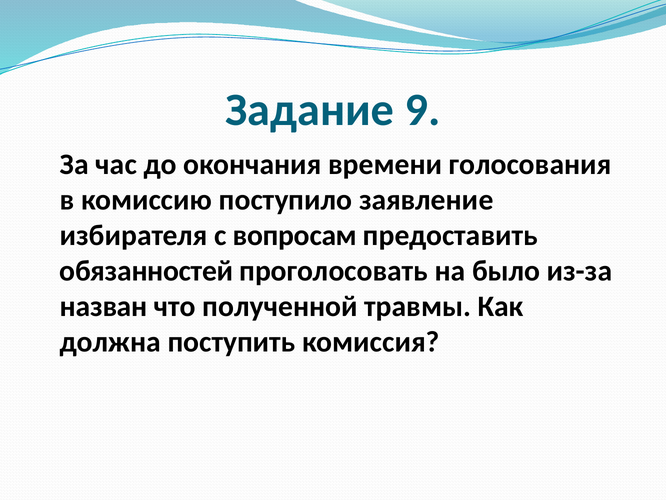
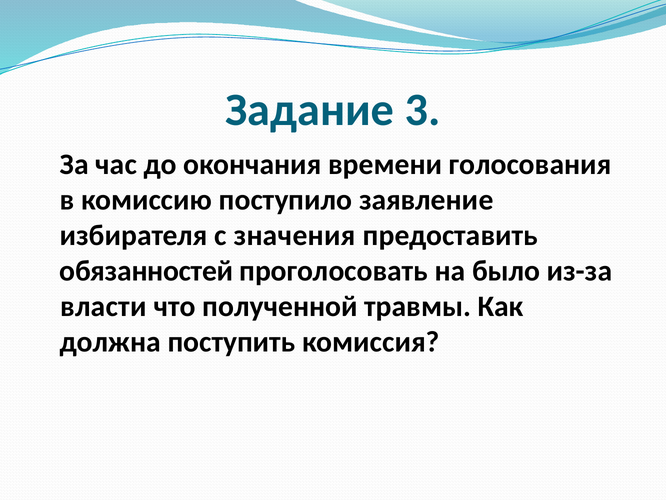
9: 9 -> 3
вопросам: вопросам -> значения
назван: назван -> власти
